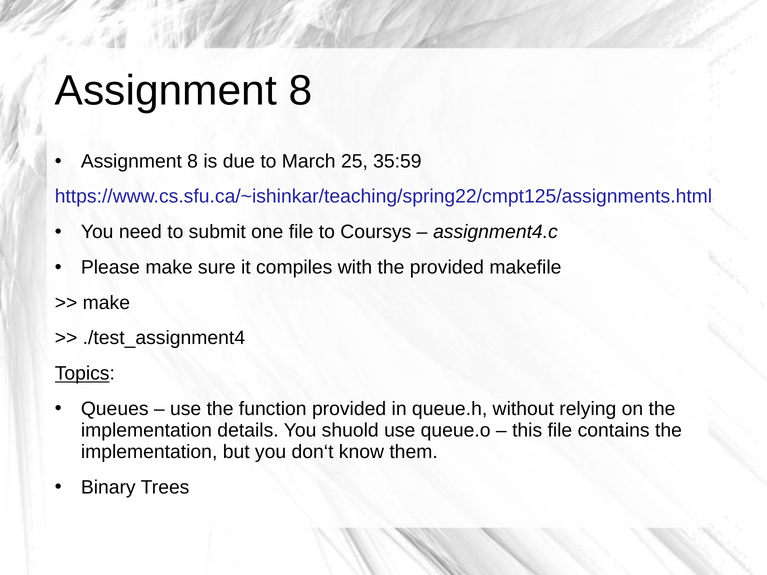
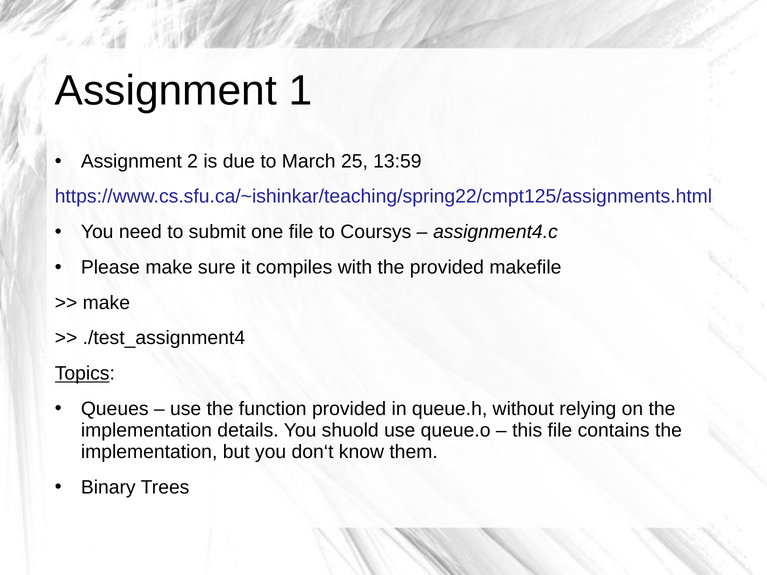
8 at (300, 91): 8 -> 1
8 at (193, 161): 8 -> 2
35:59: 35:59 -> 13:59
